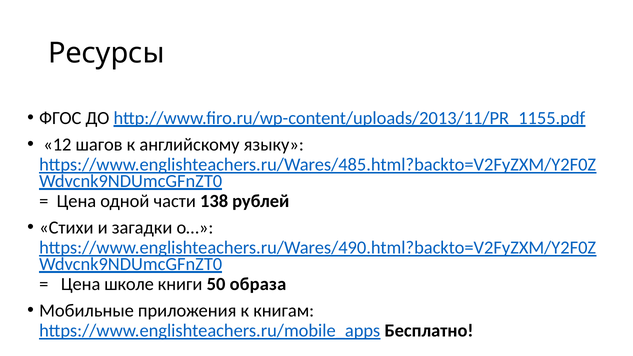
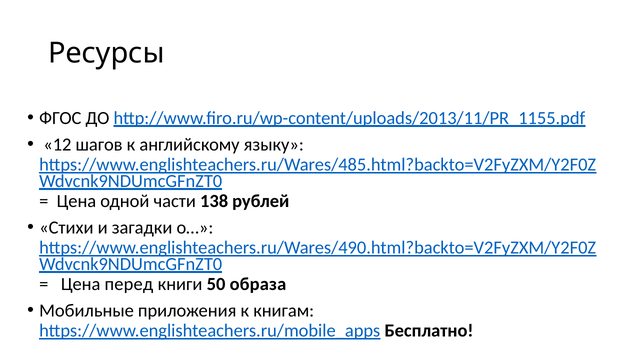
школе: школе -> перед
